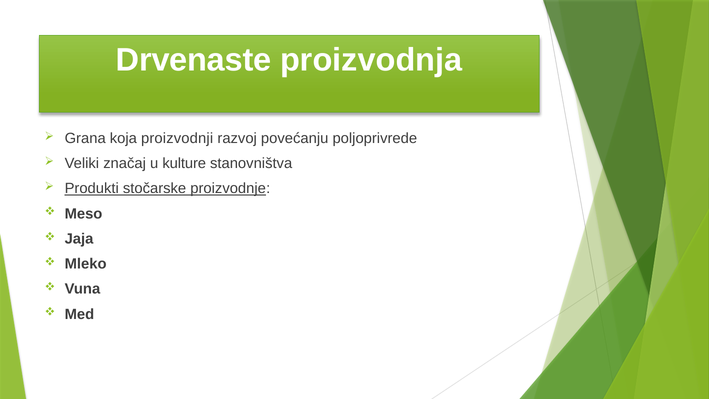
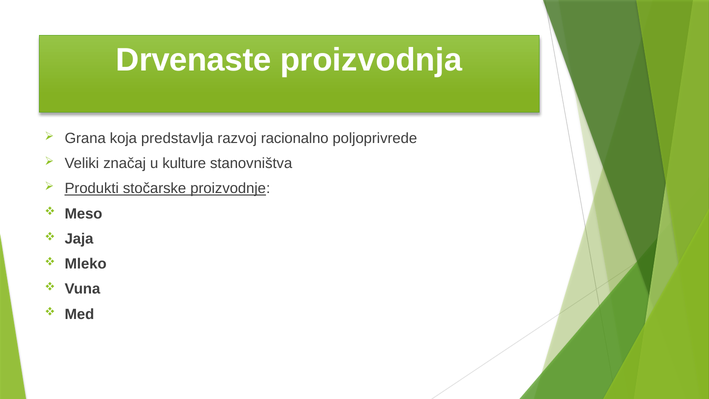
proizvodnji: proizvodnji -> predstavlja
povećanju: povećanju -> racionalno
